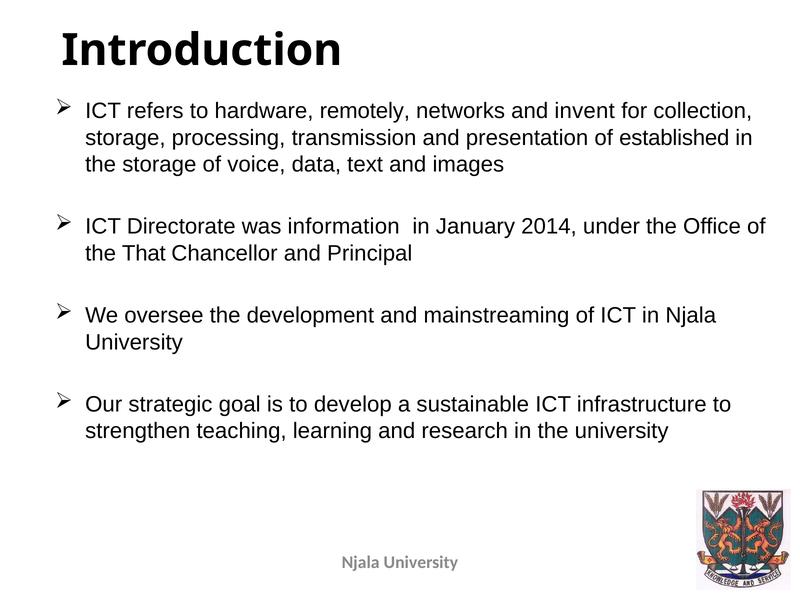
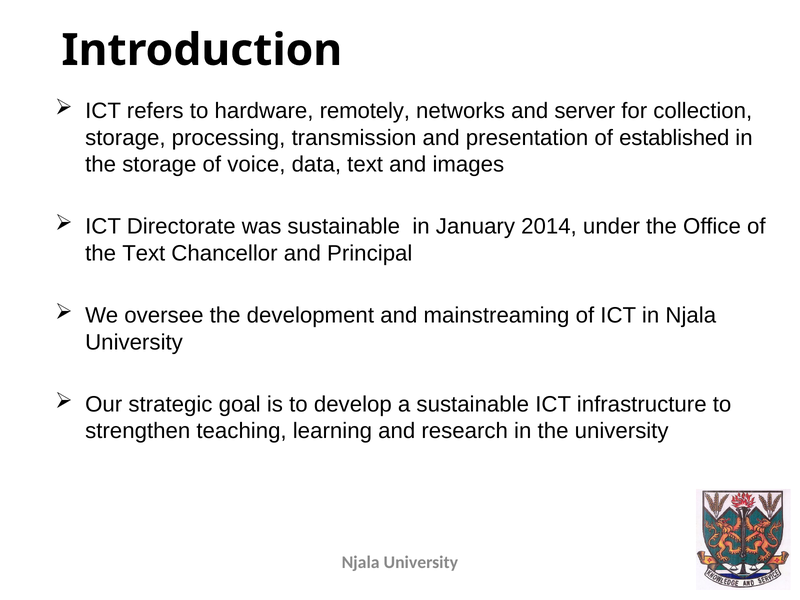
invent: invent -> server
was information: information -> sustainable
the That: That -> Text
